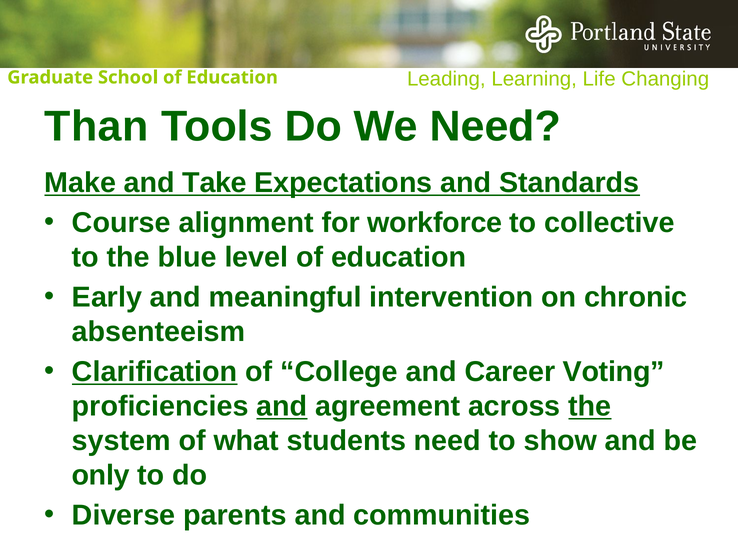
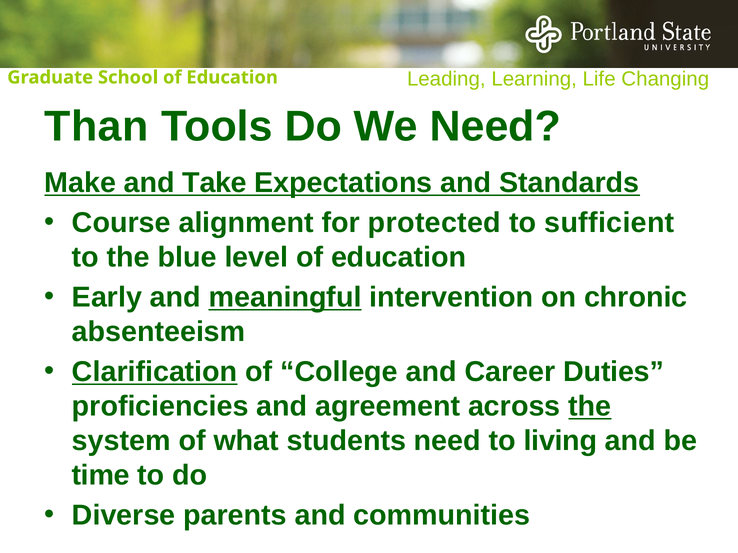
workforce: workforce -> protected
collective: collective -> sufficient
meaningful underline: none -> present
Voting: Voting -> Duties
and at (282, 407) underline: present -> none
show: show -> living
only: only -> time
